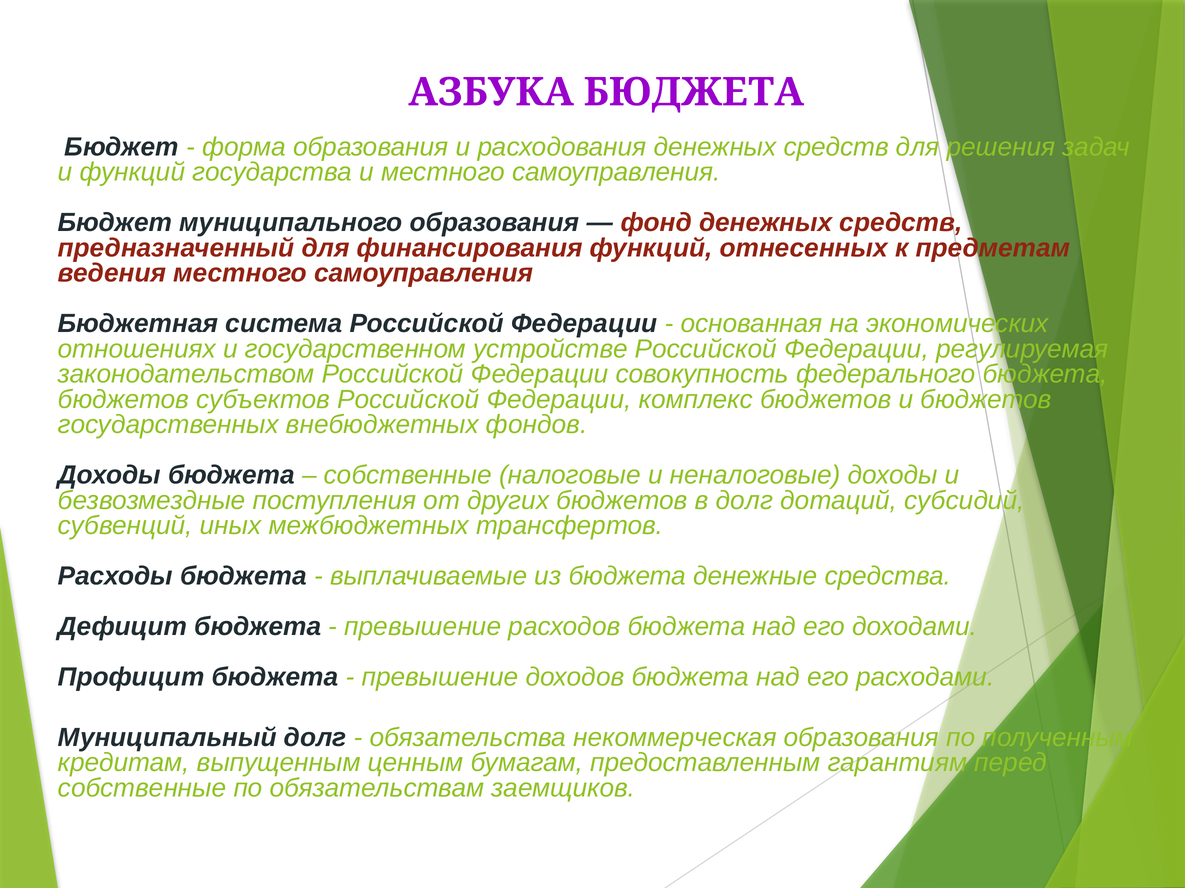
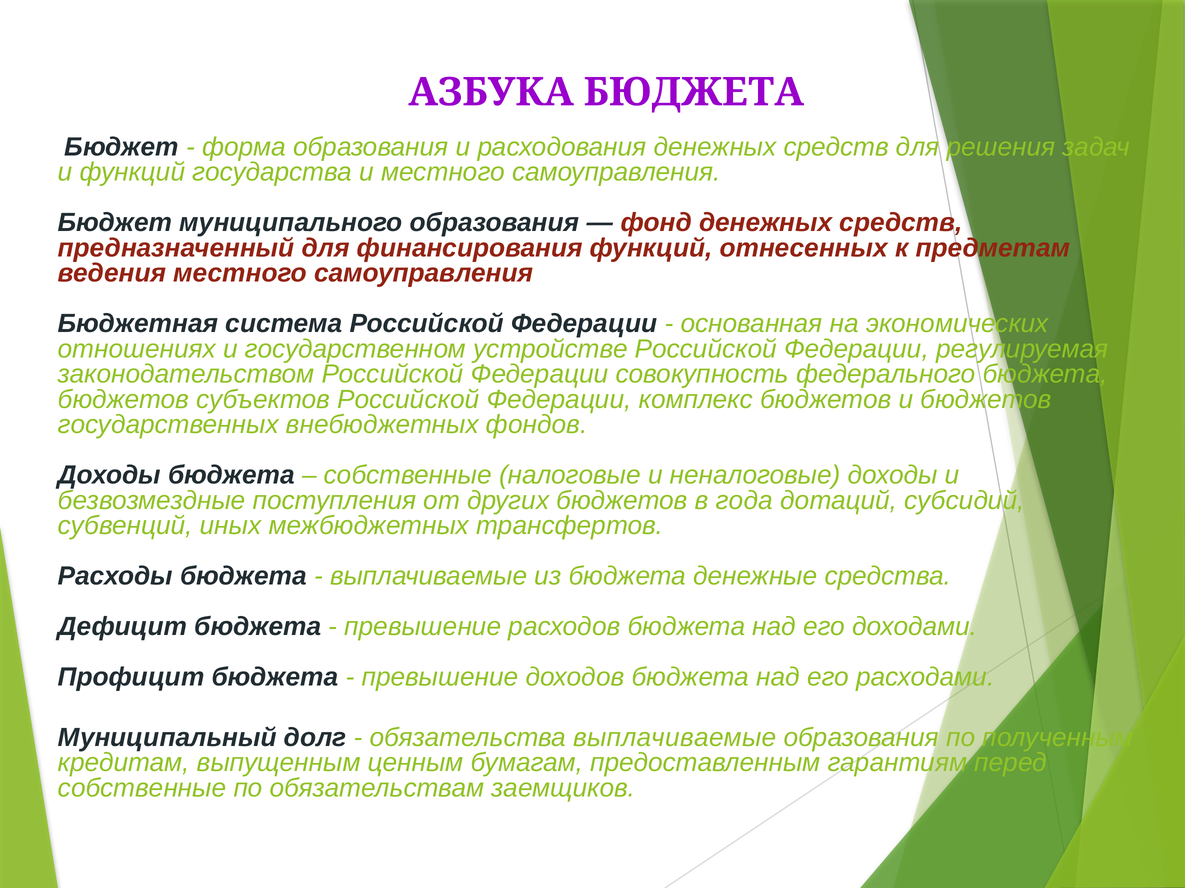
в долг: долг -> года
обязательства некоммерческая: некоммерческая -> выплачиваемые
